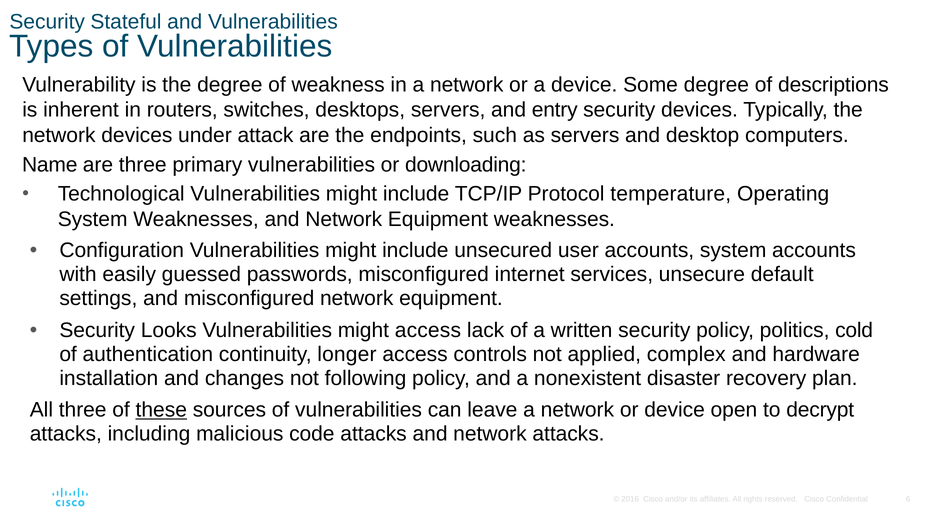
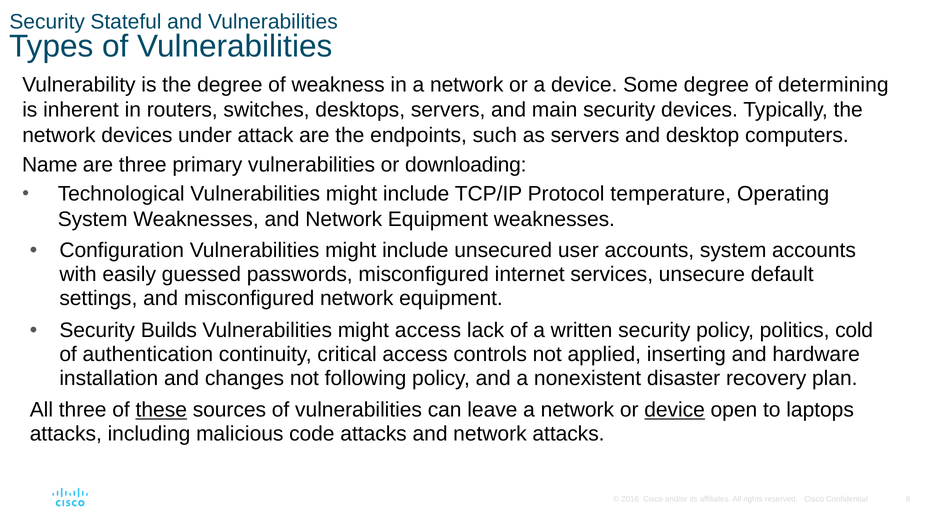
descriptions: descriptions -> determining
entry: entry -> main
Looks: Looks -> Builds
longer: longer -> critical
complex: complex -> inserting
device at (675, 410) underline: none -> present
decrypt: decrypt -> laptops
